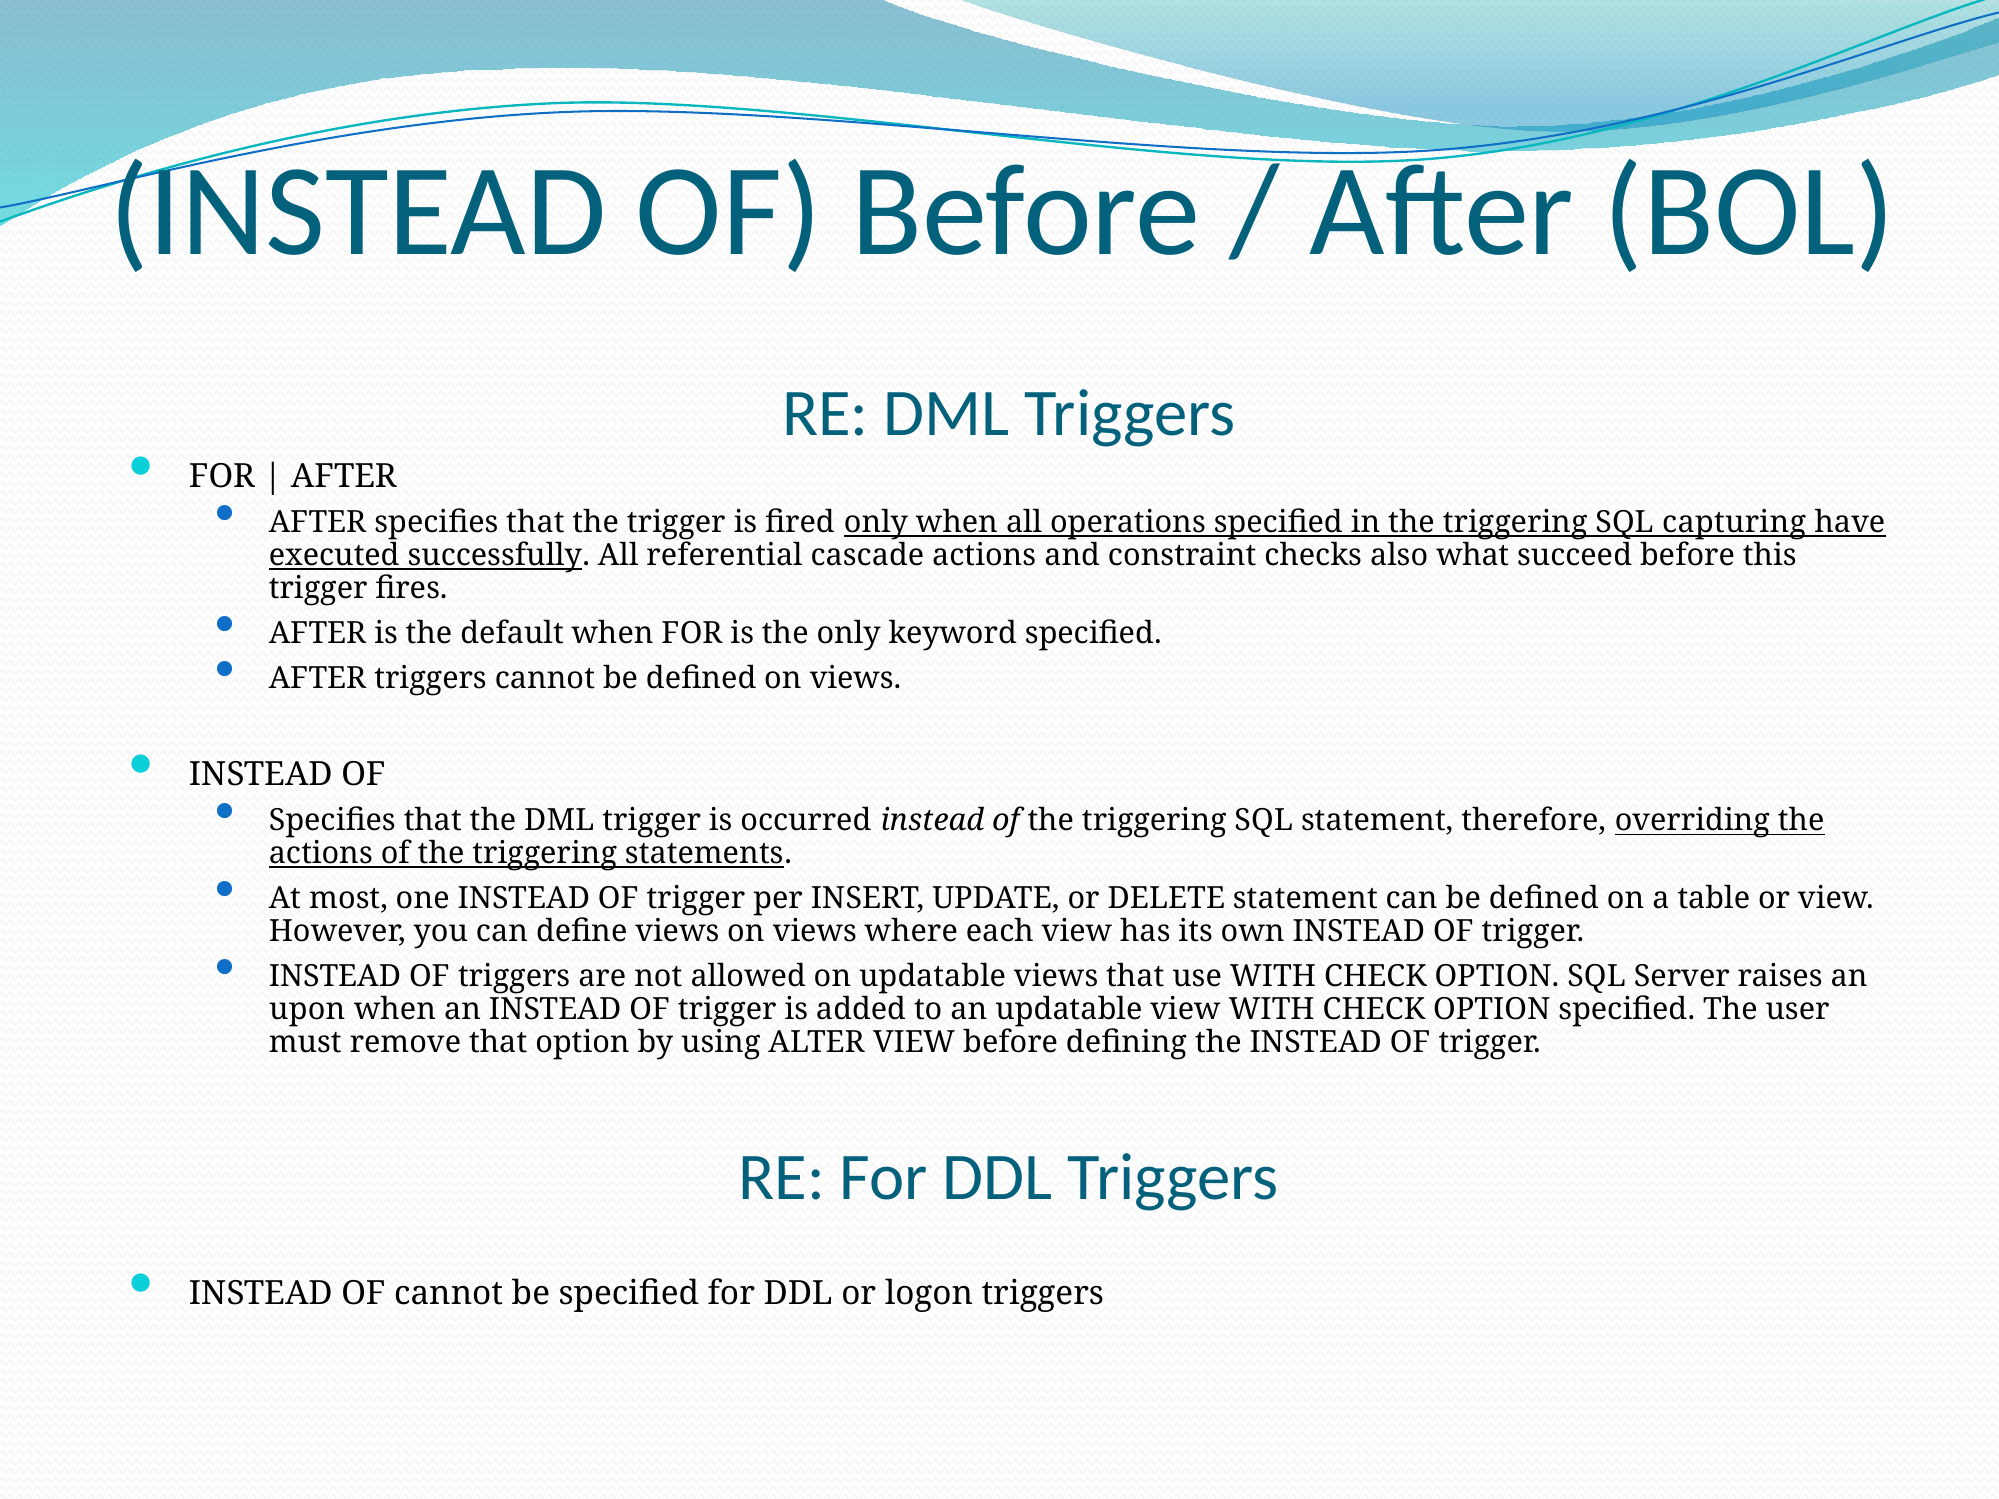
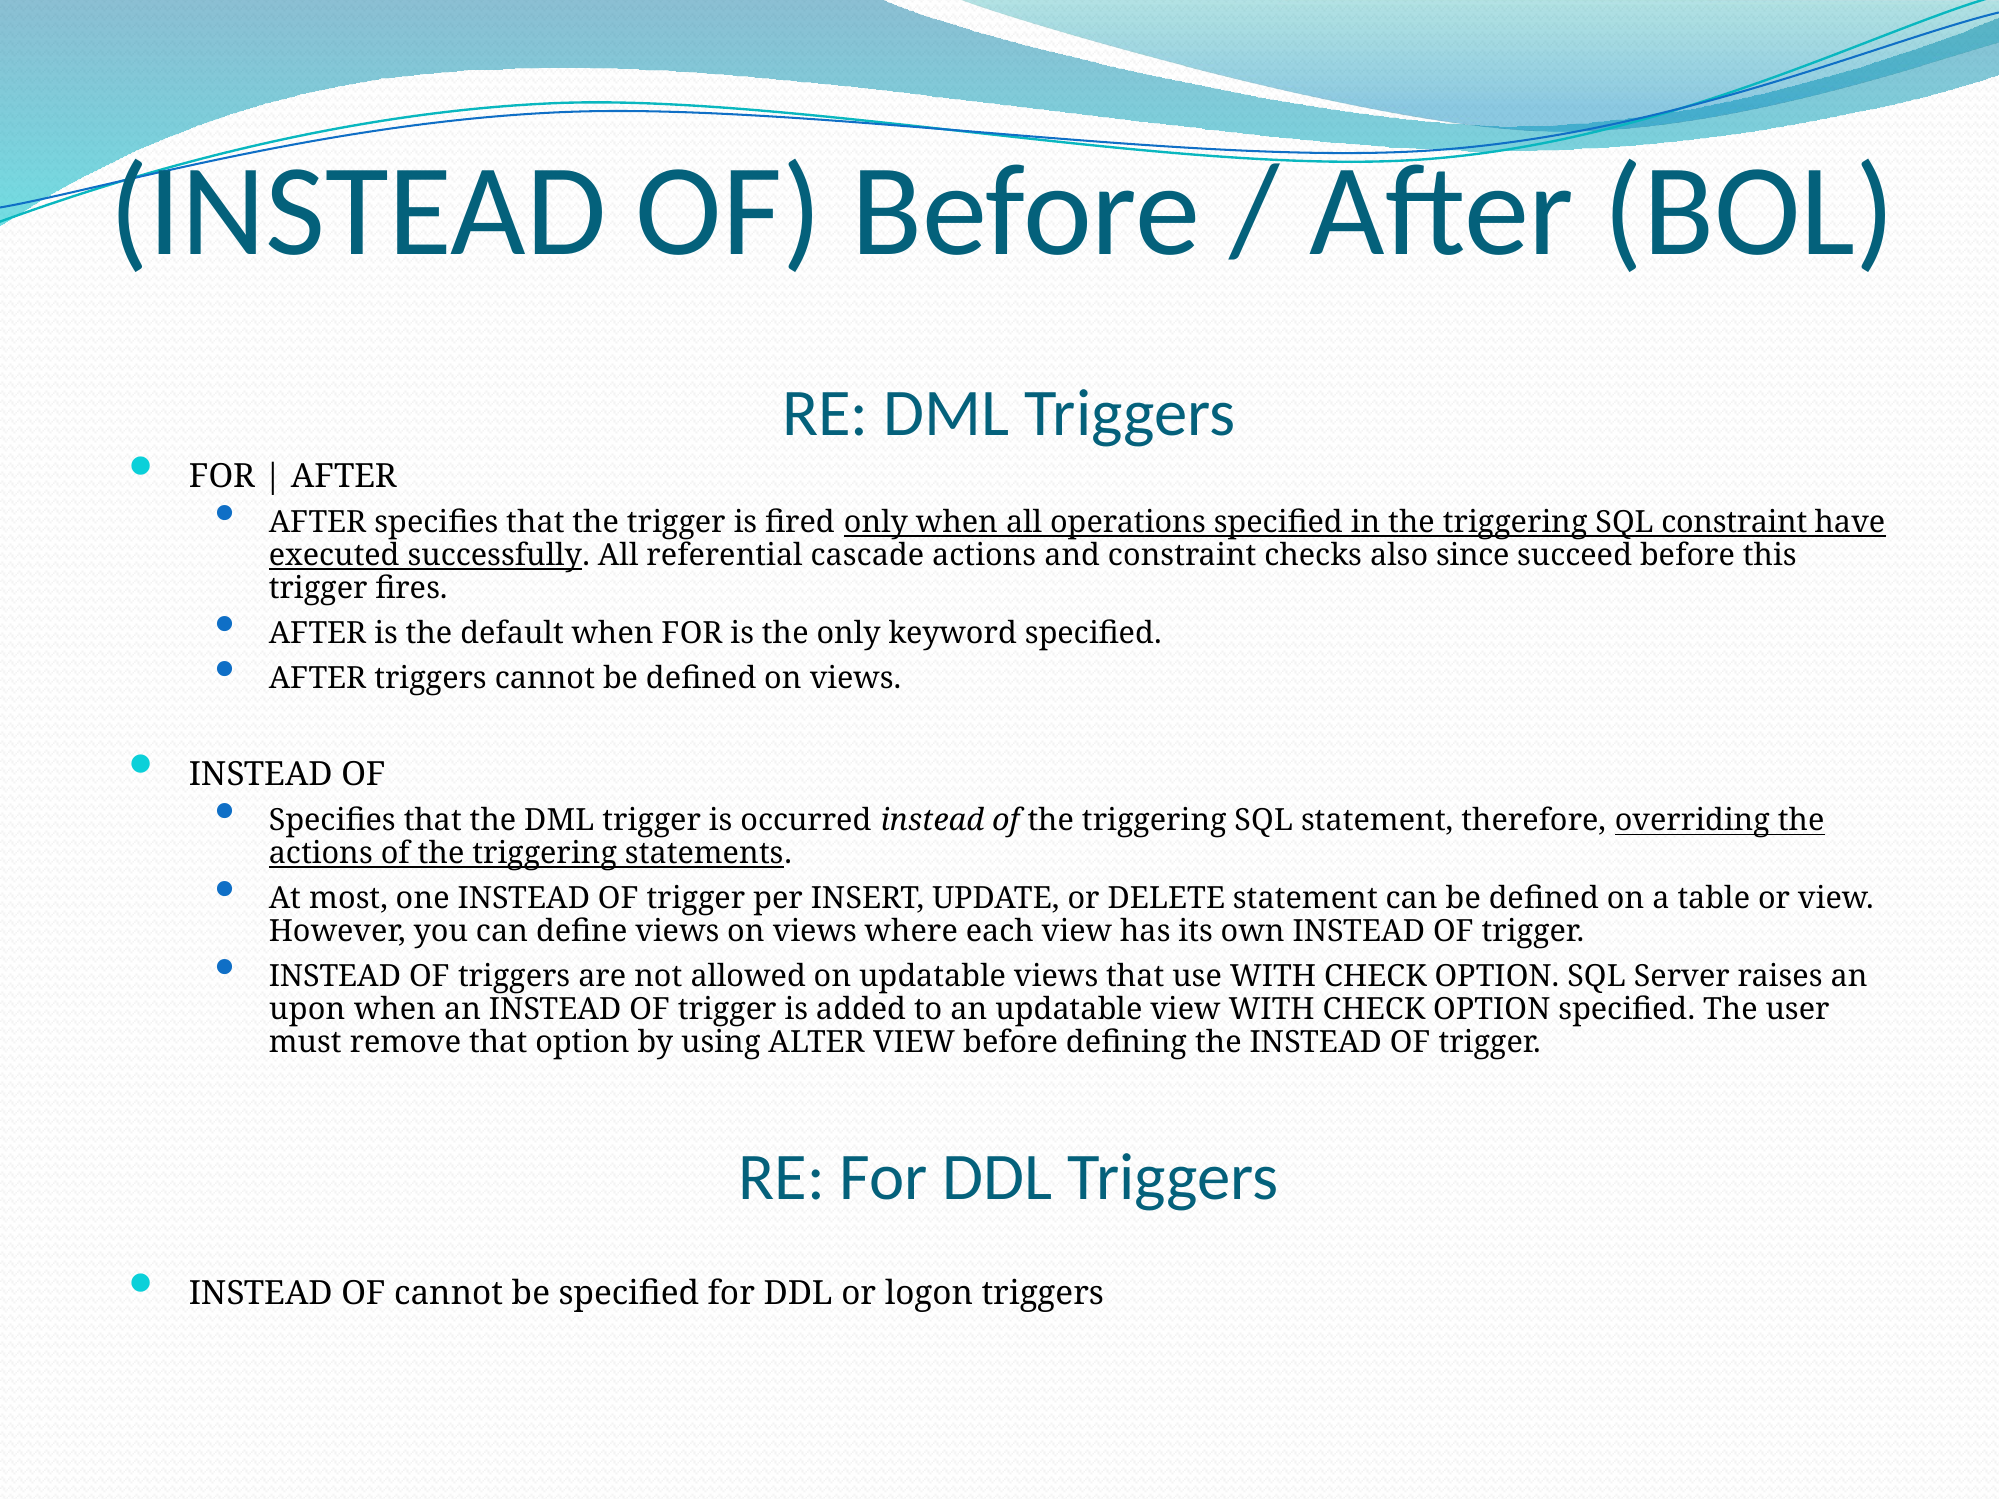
SQL capturing: capturing -> constraint
what: what -> since
